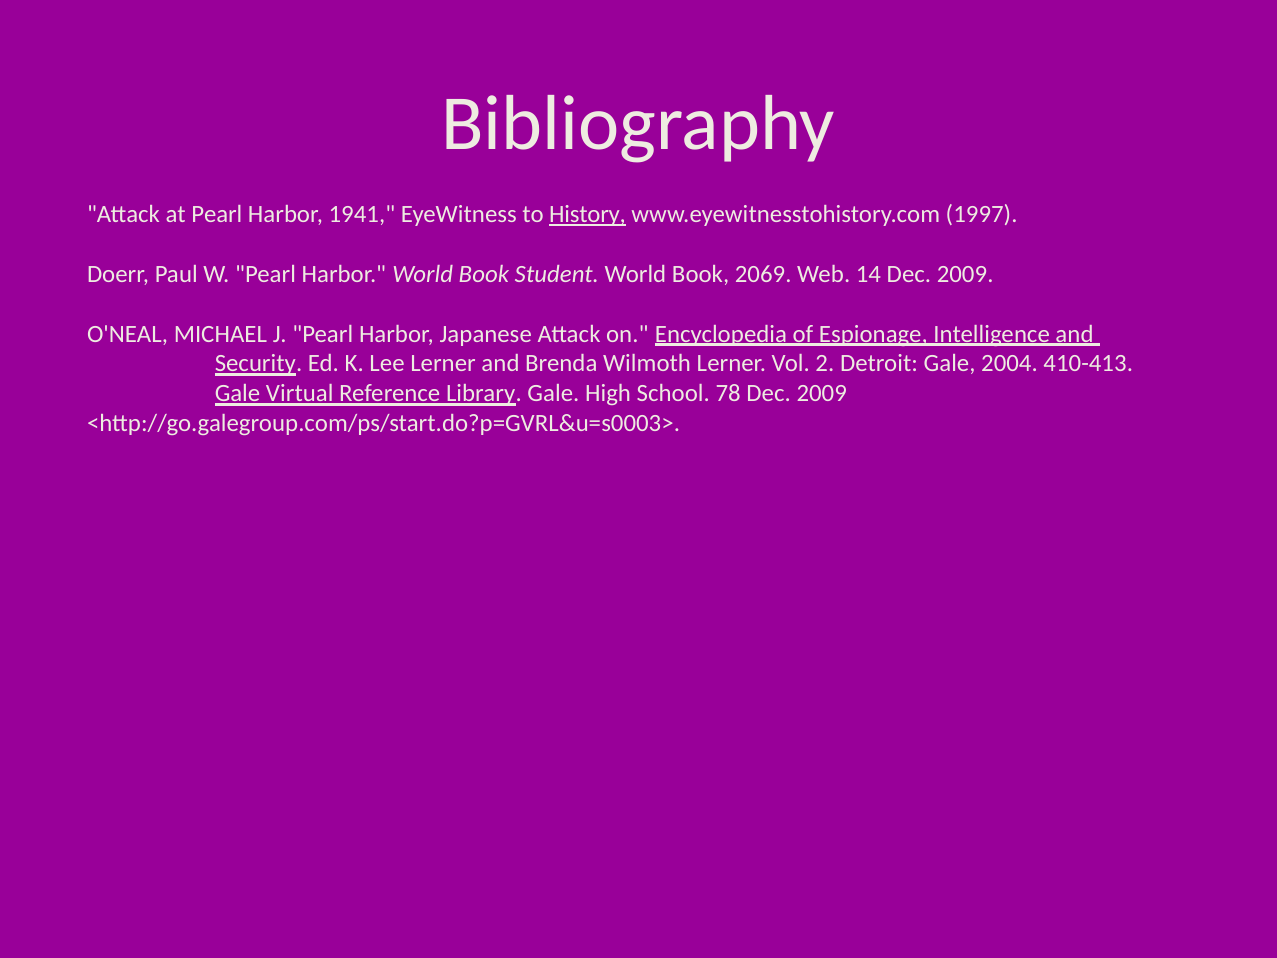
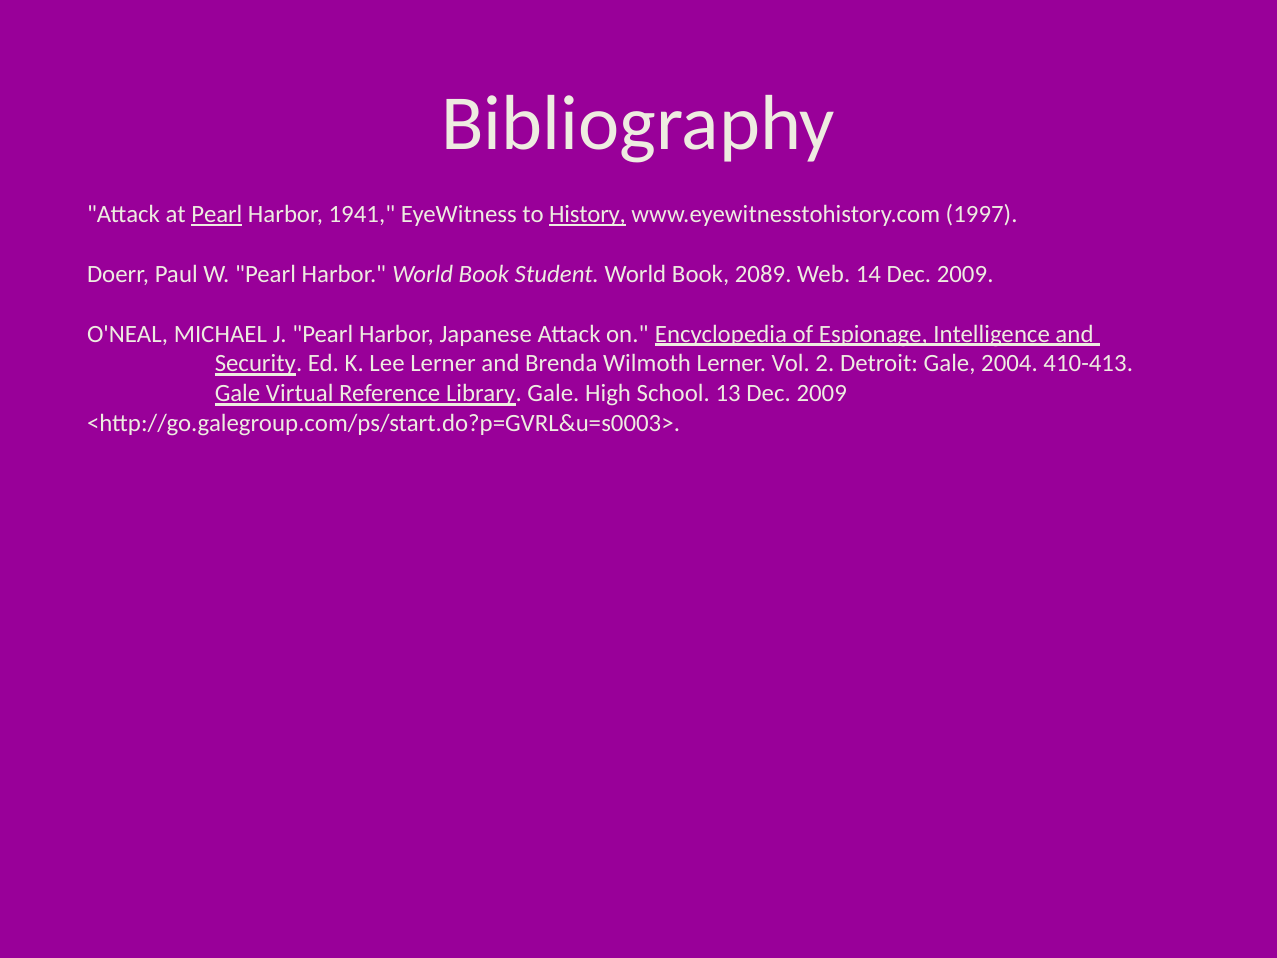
Pearl at (217, 214) underline: none -> present
2069: 2069 -> 2089
78: 78 -> 13
